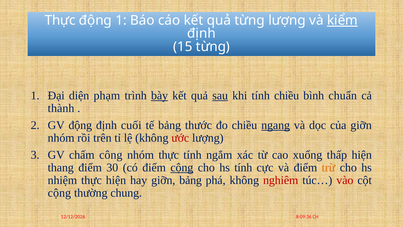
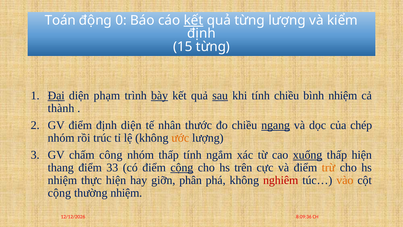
Thực at (60, 20): Thực -> Toán
động 1: 1 -> 0
kết at (193, 20) underline: none -> present
kiểm underline: present -> none
Đại underline: none -> present
bình chuẩn: chuẩn -> nhiệm
GV động: động -> điểm
định cuối: cuối -> diện
tế bảng: bảng -> nhân
của giỡn: giỡn -> chép
trên: trên -> trúc
ước colour: red -> orange
nhóm thực: thực -> thấp
xuống underline: none -> present
30: 30 -> 33
hs tính: tính -> trên
giỡn bảng: bảng -> phân
vào colour: red -> orange
thường chung: chung -> nhiệm
